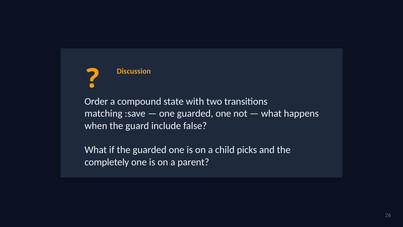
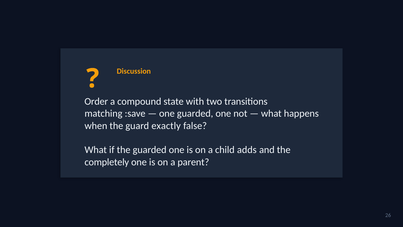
include: include -> exactly
picks: picks -> adds
